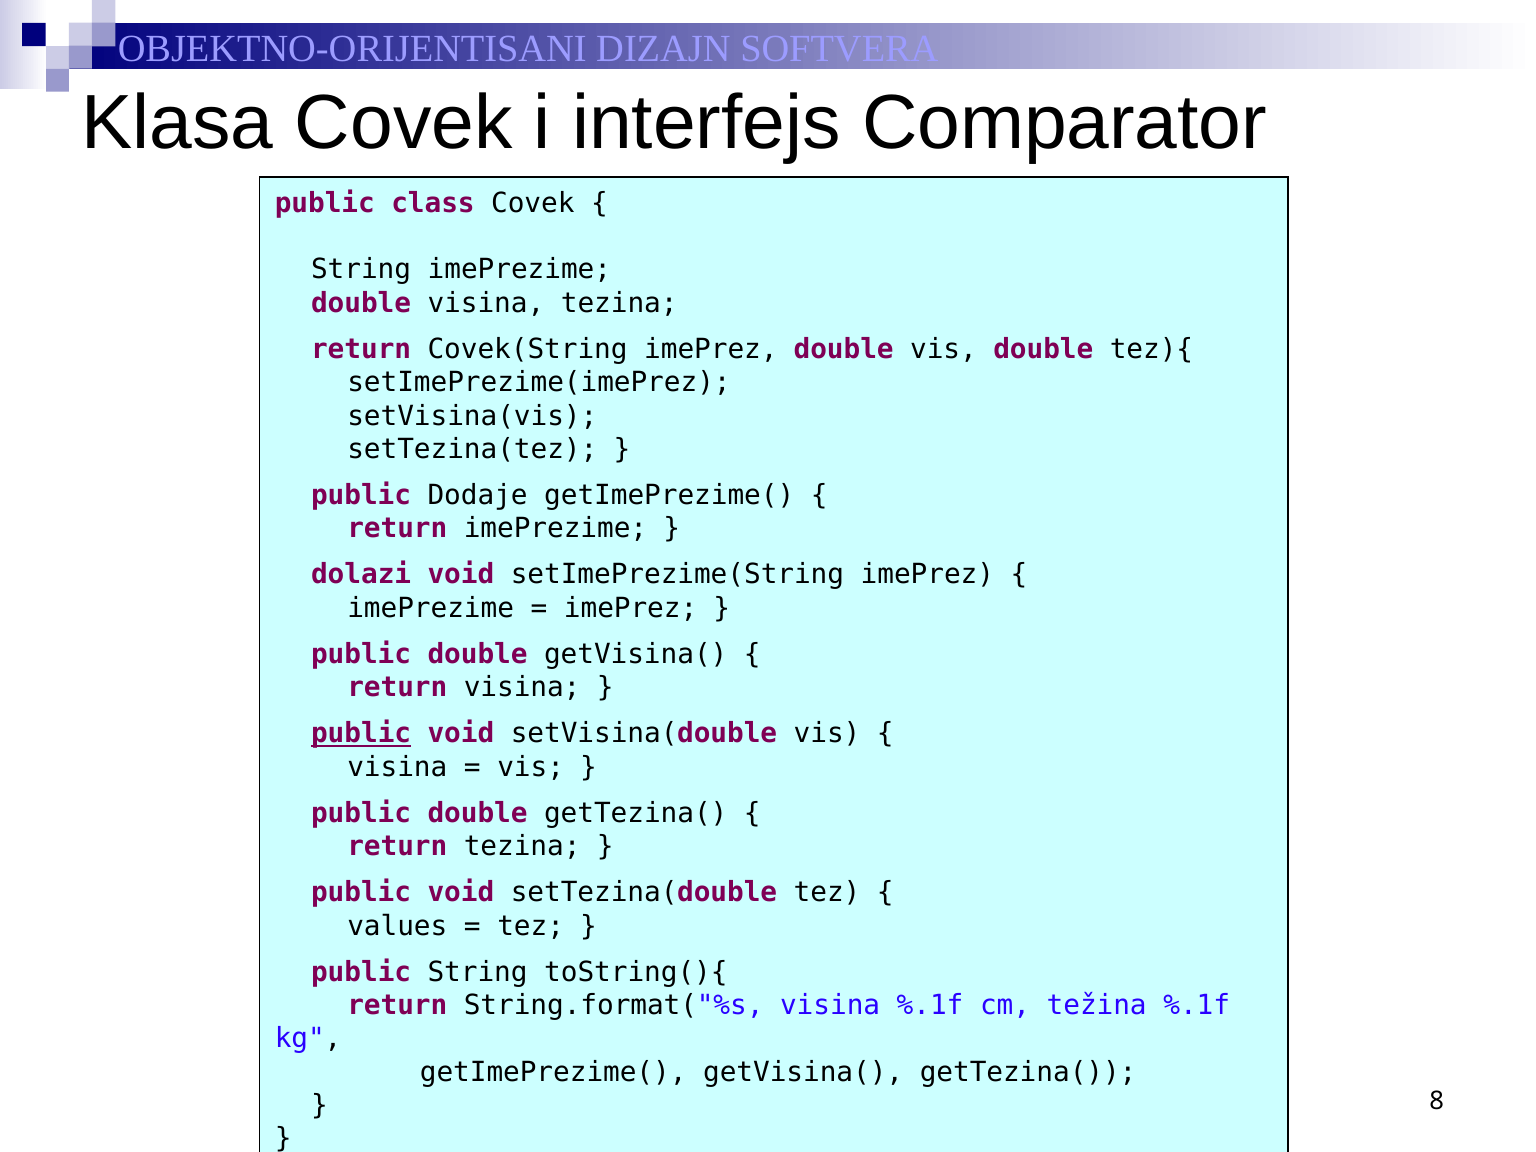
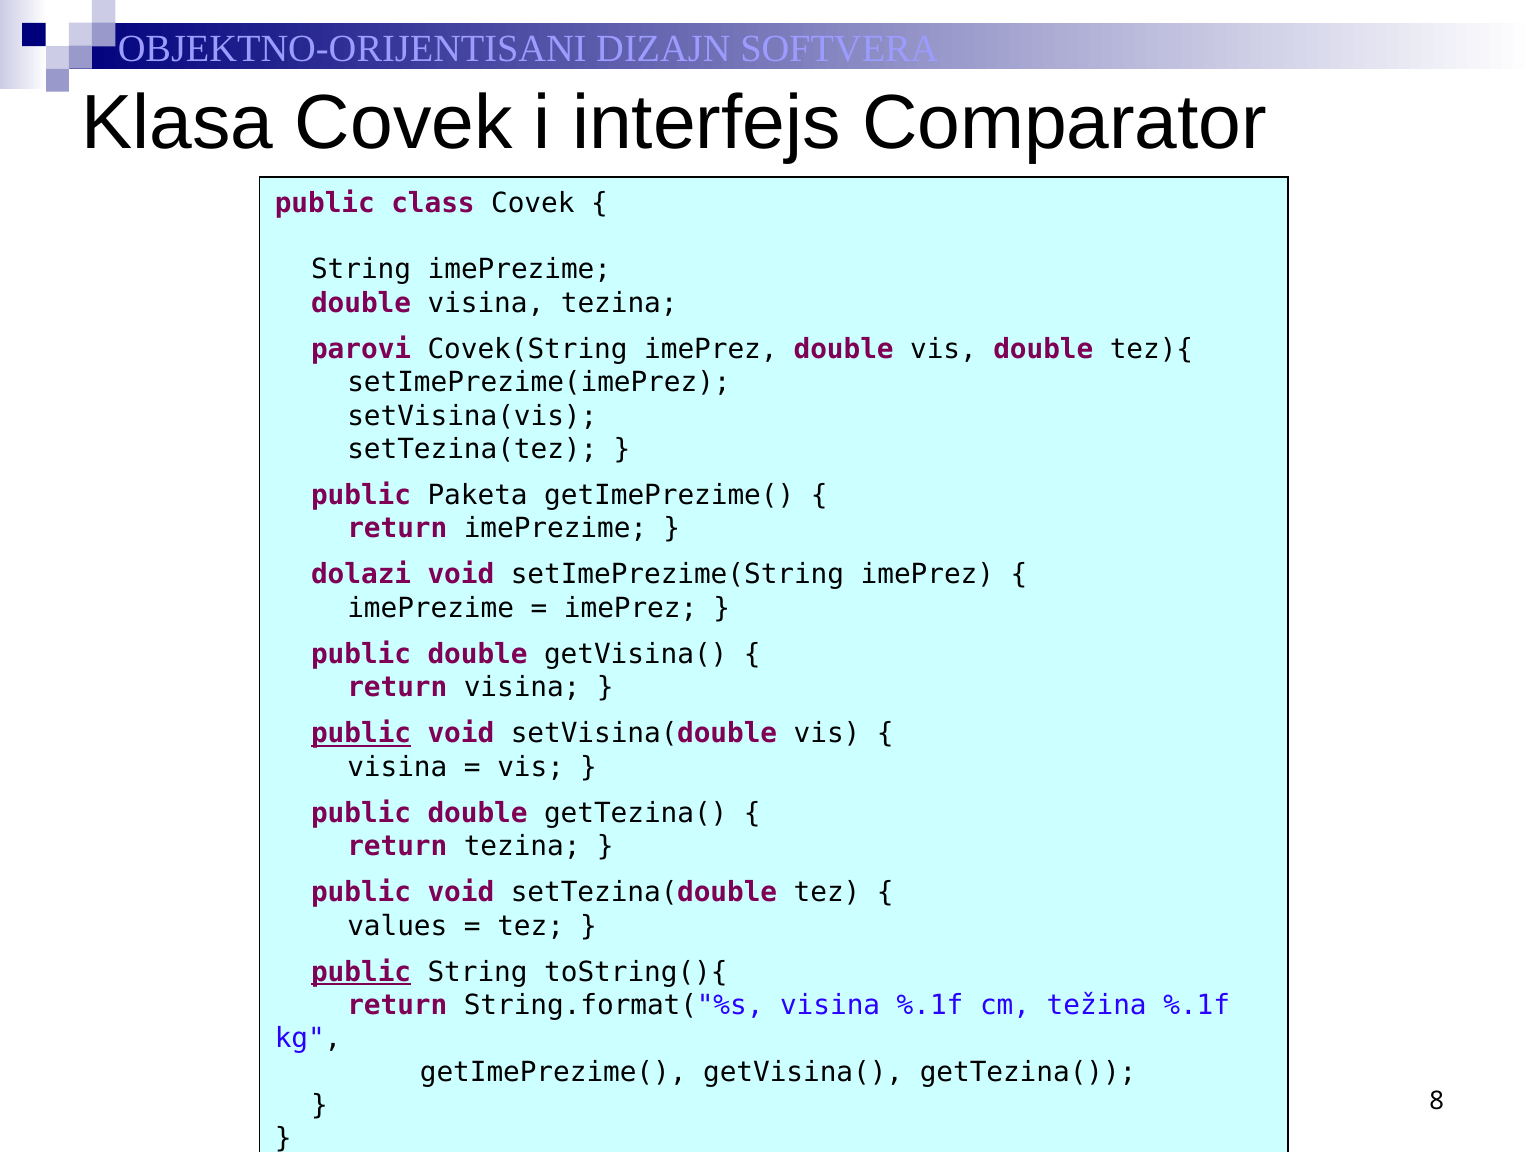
return at (361, 349): return -> parovi
Dodaje: Dodaje -> Paketa
public at (361, 972) underline: none -> present
